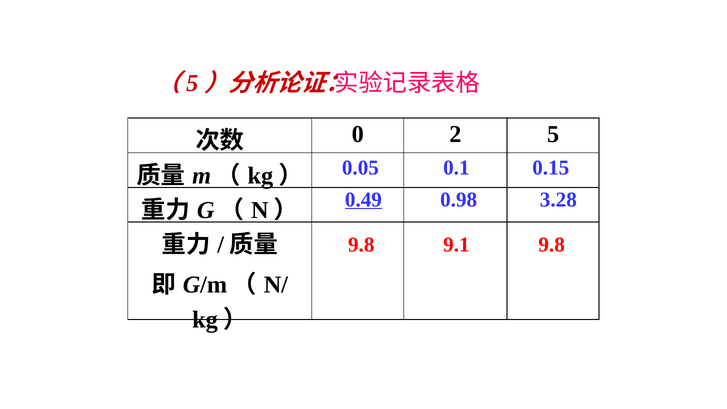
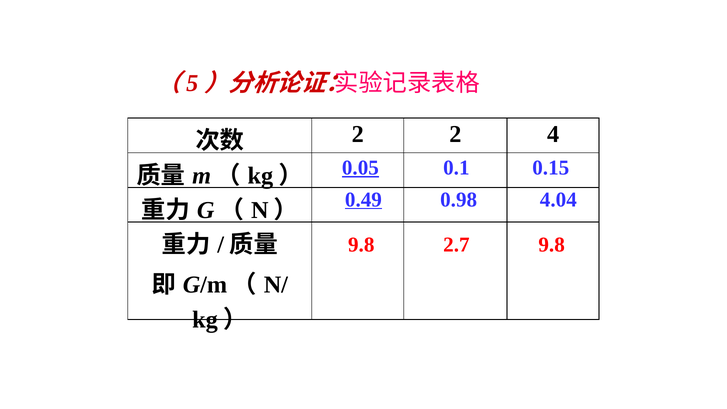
0 at (358, 134): 0 -> 2
5: 5 -> 4
0.05 underline: none -> present
3.28: 3.28 -> 4.04
9.1: 9.1 -> 2.7
